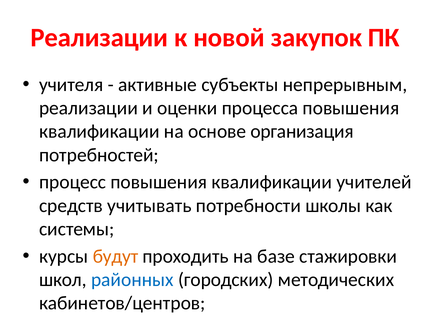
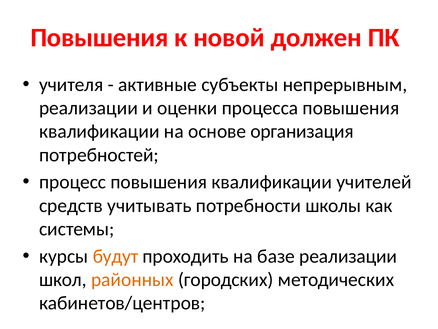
Реализации at (99, 38): Реализации -> Повышения
закупок: закупок -> должен
базе стажировки: стажировки -> реализации
районных colour: blue -> orange
